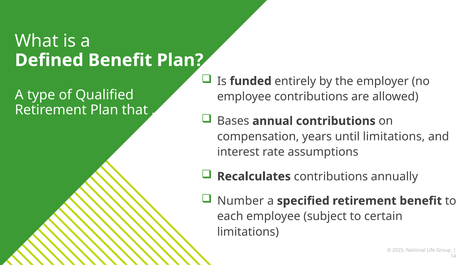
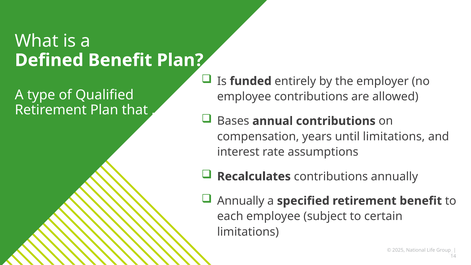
Number at (241, 201): Number -> Annually
